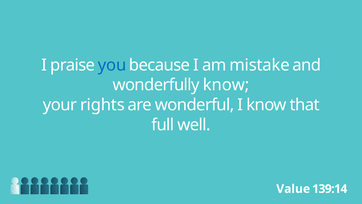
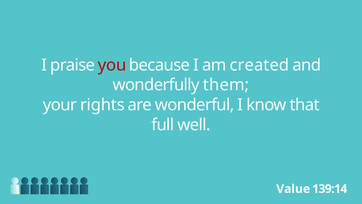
you colour: blue -> red
mistake: mistake -> created
wonderfully know: know -> them
